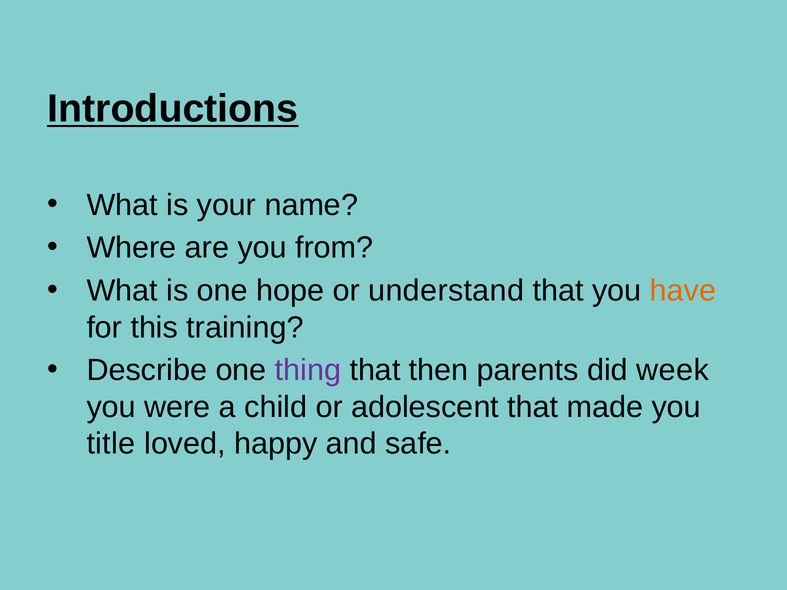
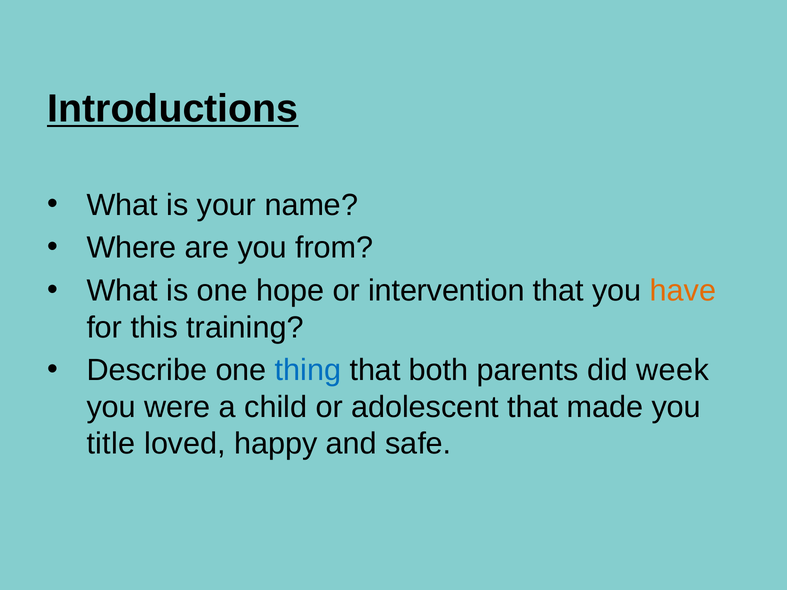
understand: understand -> intervention
thing colour: purple -> blue
then: then -> both
